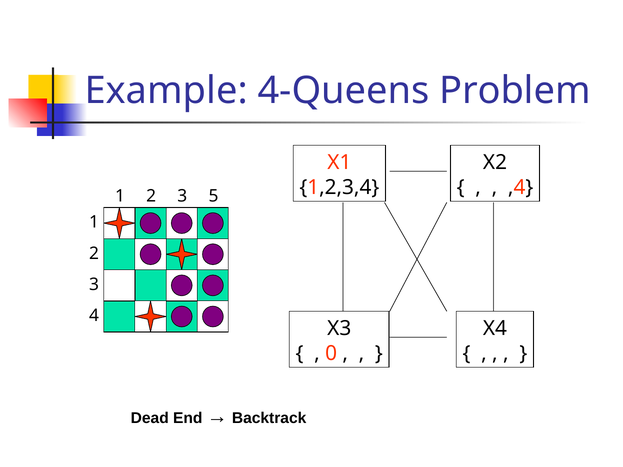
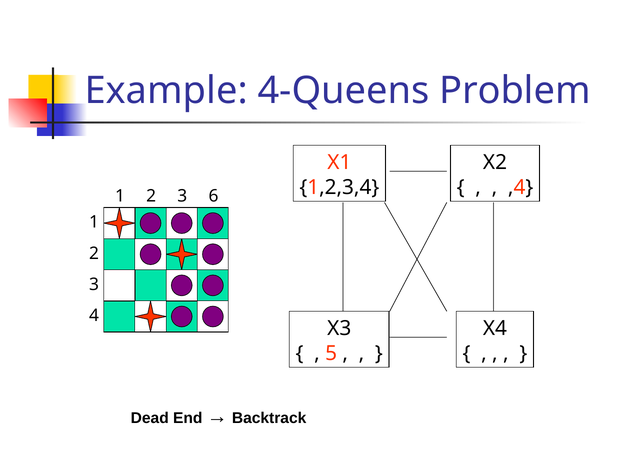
5: 5 -> 6
0: 0 -> 5
